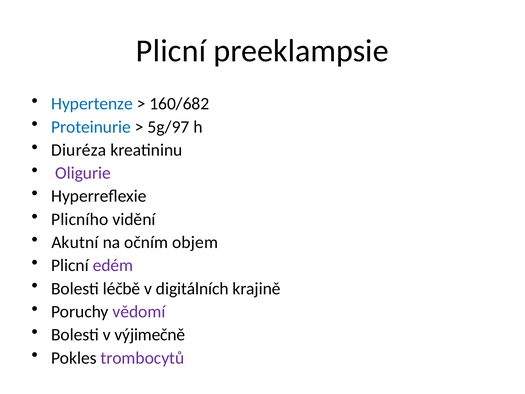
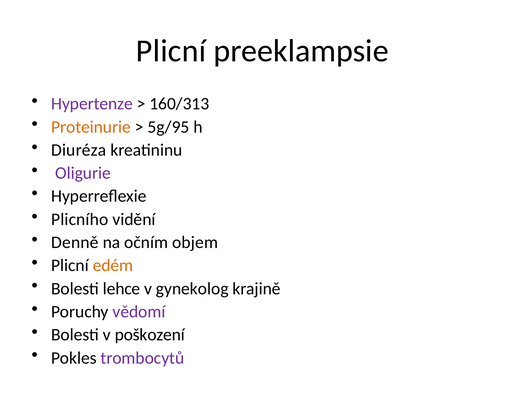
Hypertenze colour: blue -> purple
160/682: 160/682 -> 160/313
Proteinurie colour: blue -> orange
5g/97: 5g/97 -> 5g/95
Akutní: Akutní -> Denně
edém colour: purple -> orange
léčbě: léčbě -> lehce
digitálních: digitálních -> gynekolog
výjimečně: výjimečně -> poškození
